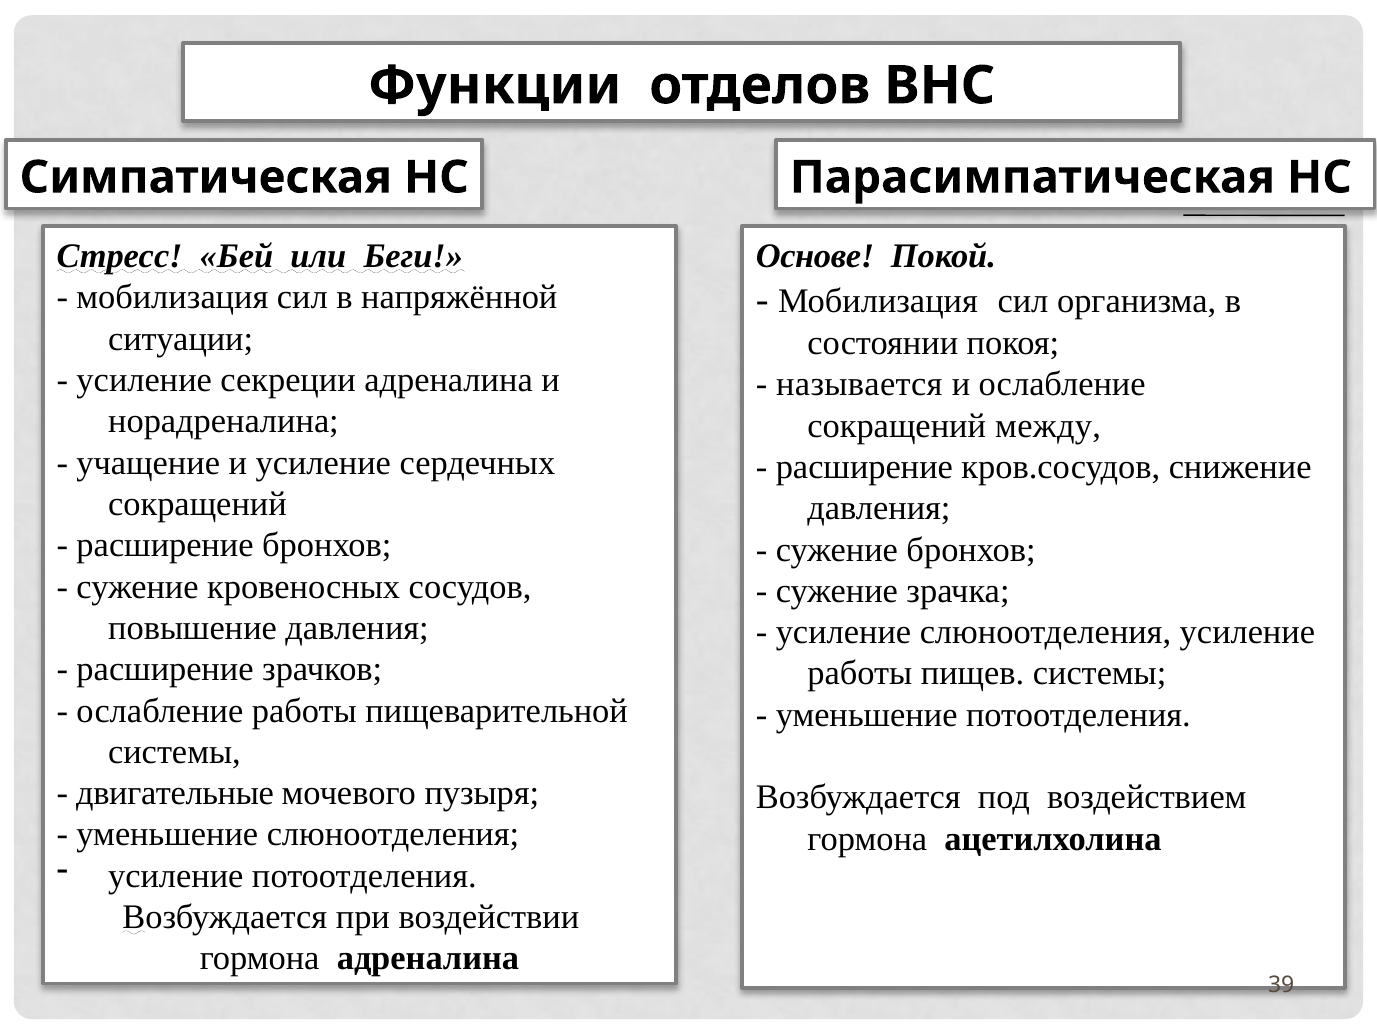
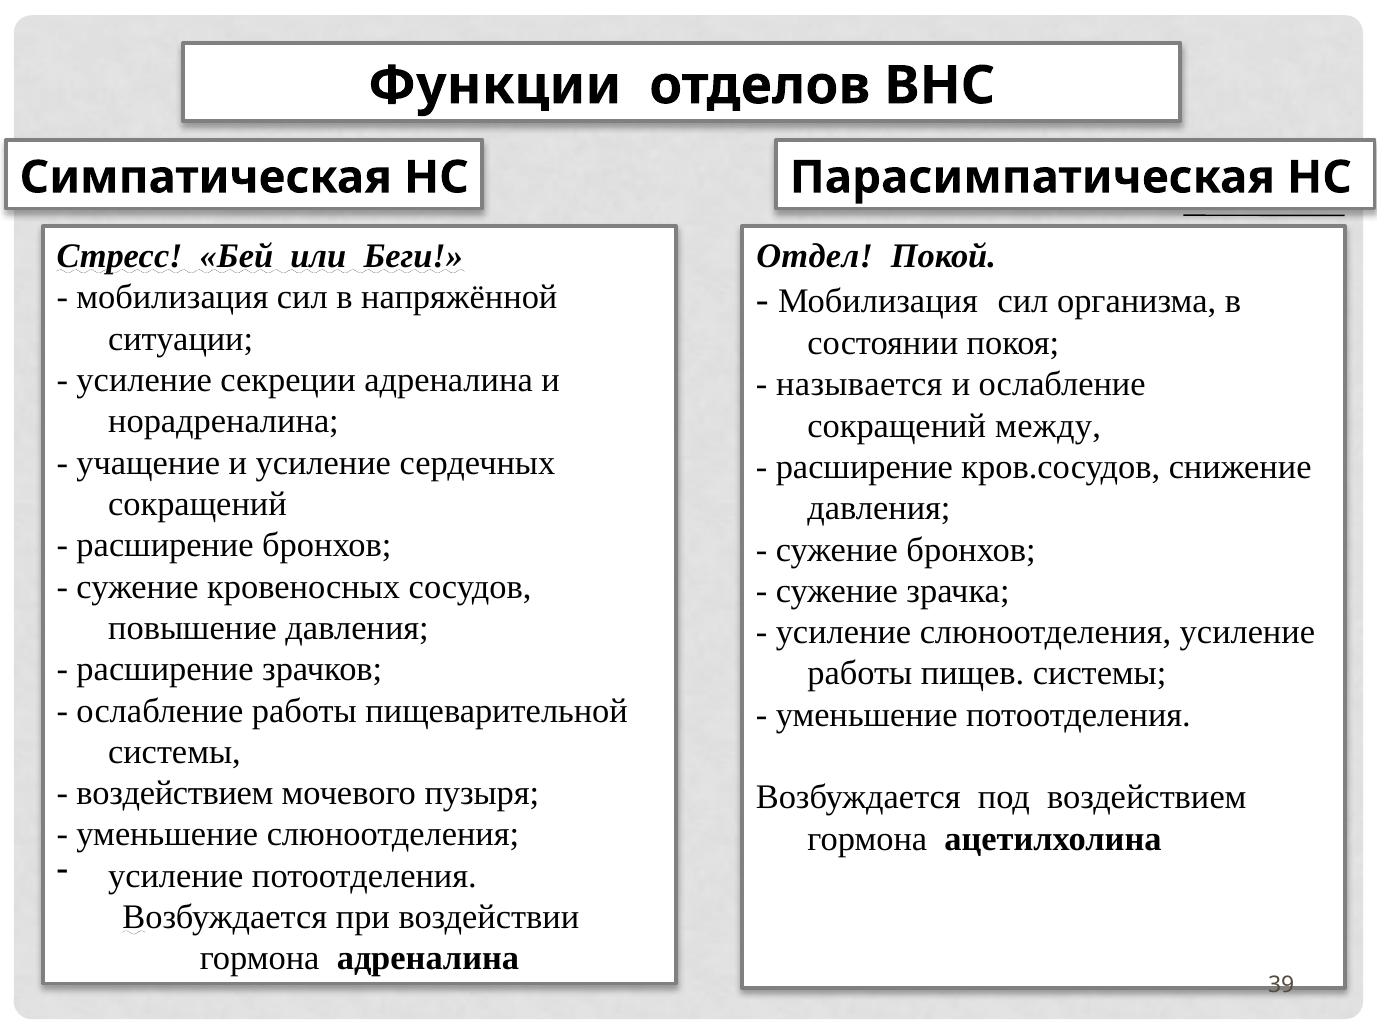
Основе: Основе -> Отдел
двигательные at (175, 793): двигательные -> воздействием
